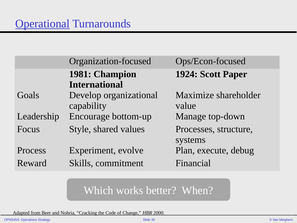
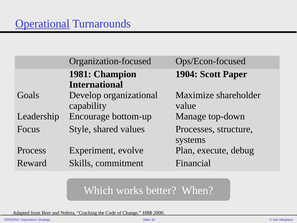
1924: 1924 -> 1904
